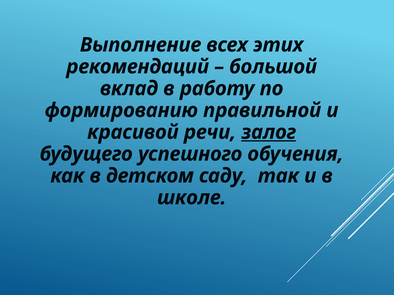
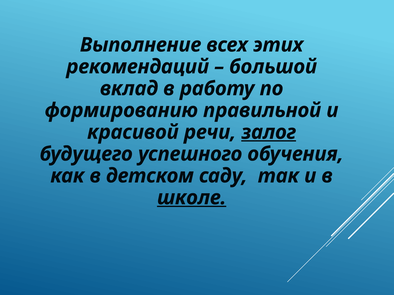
школе underline: none -> present
